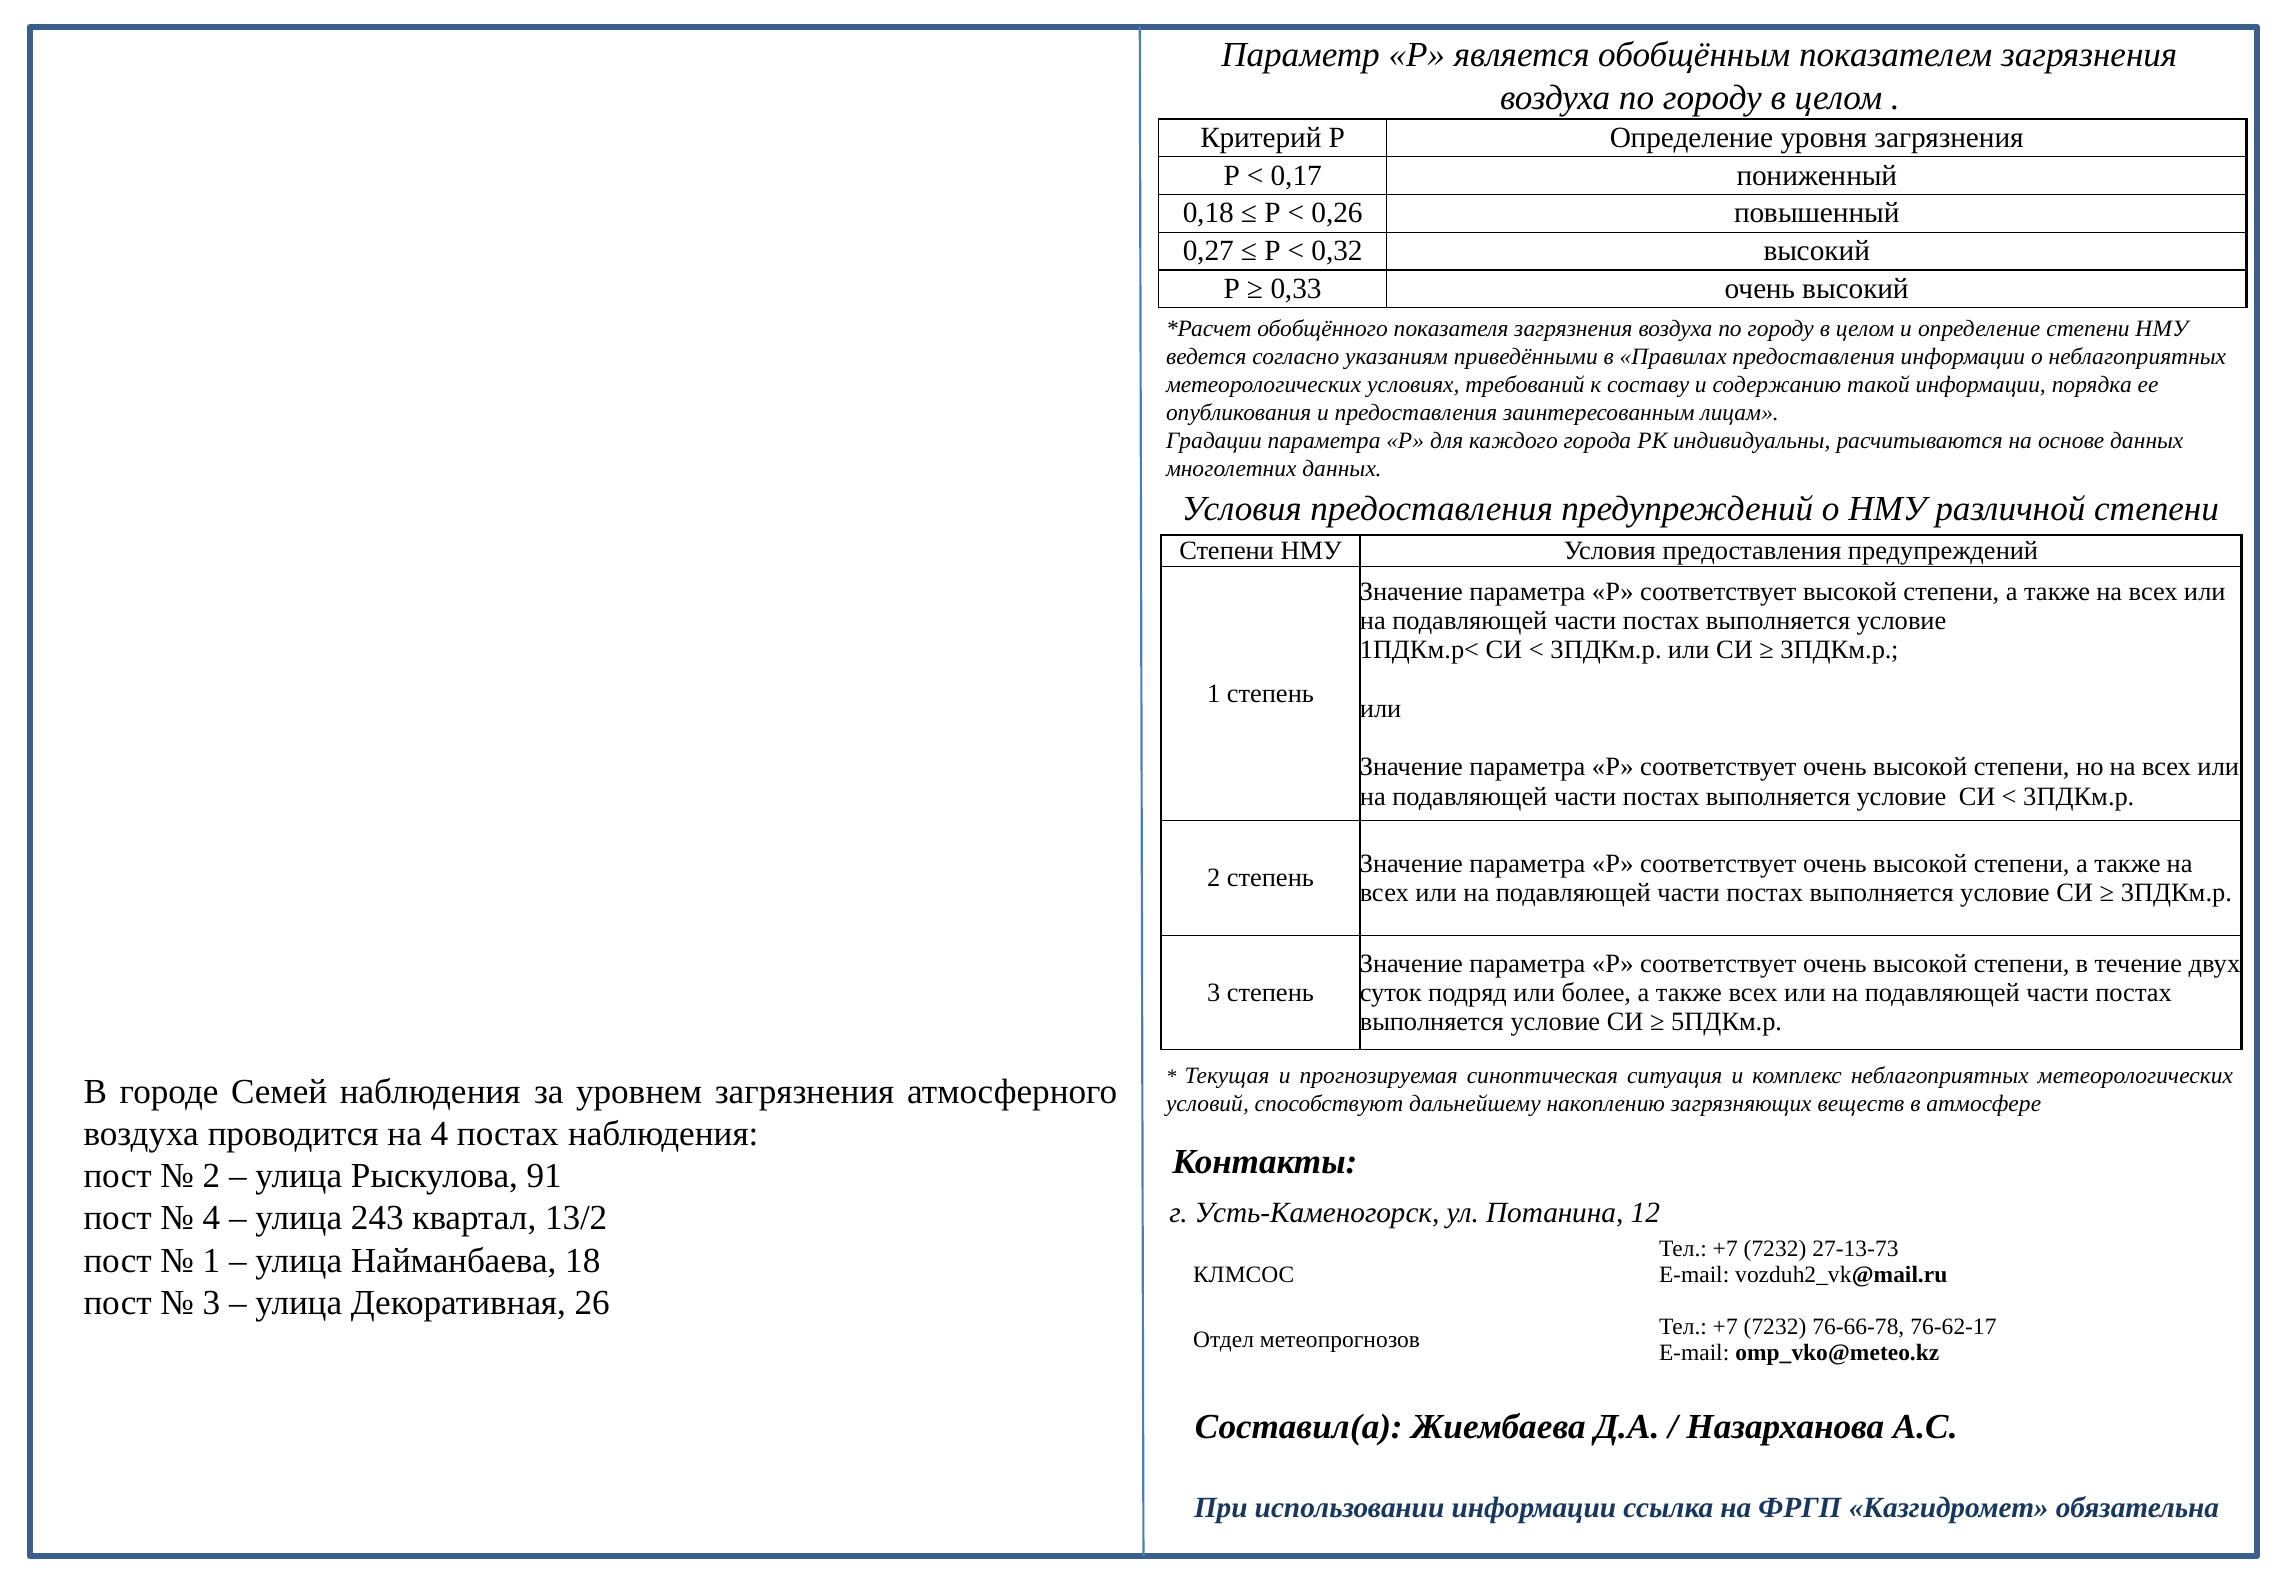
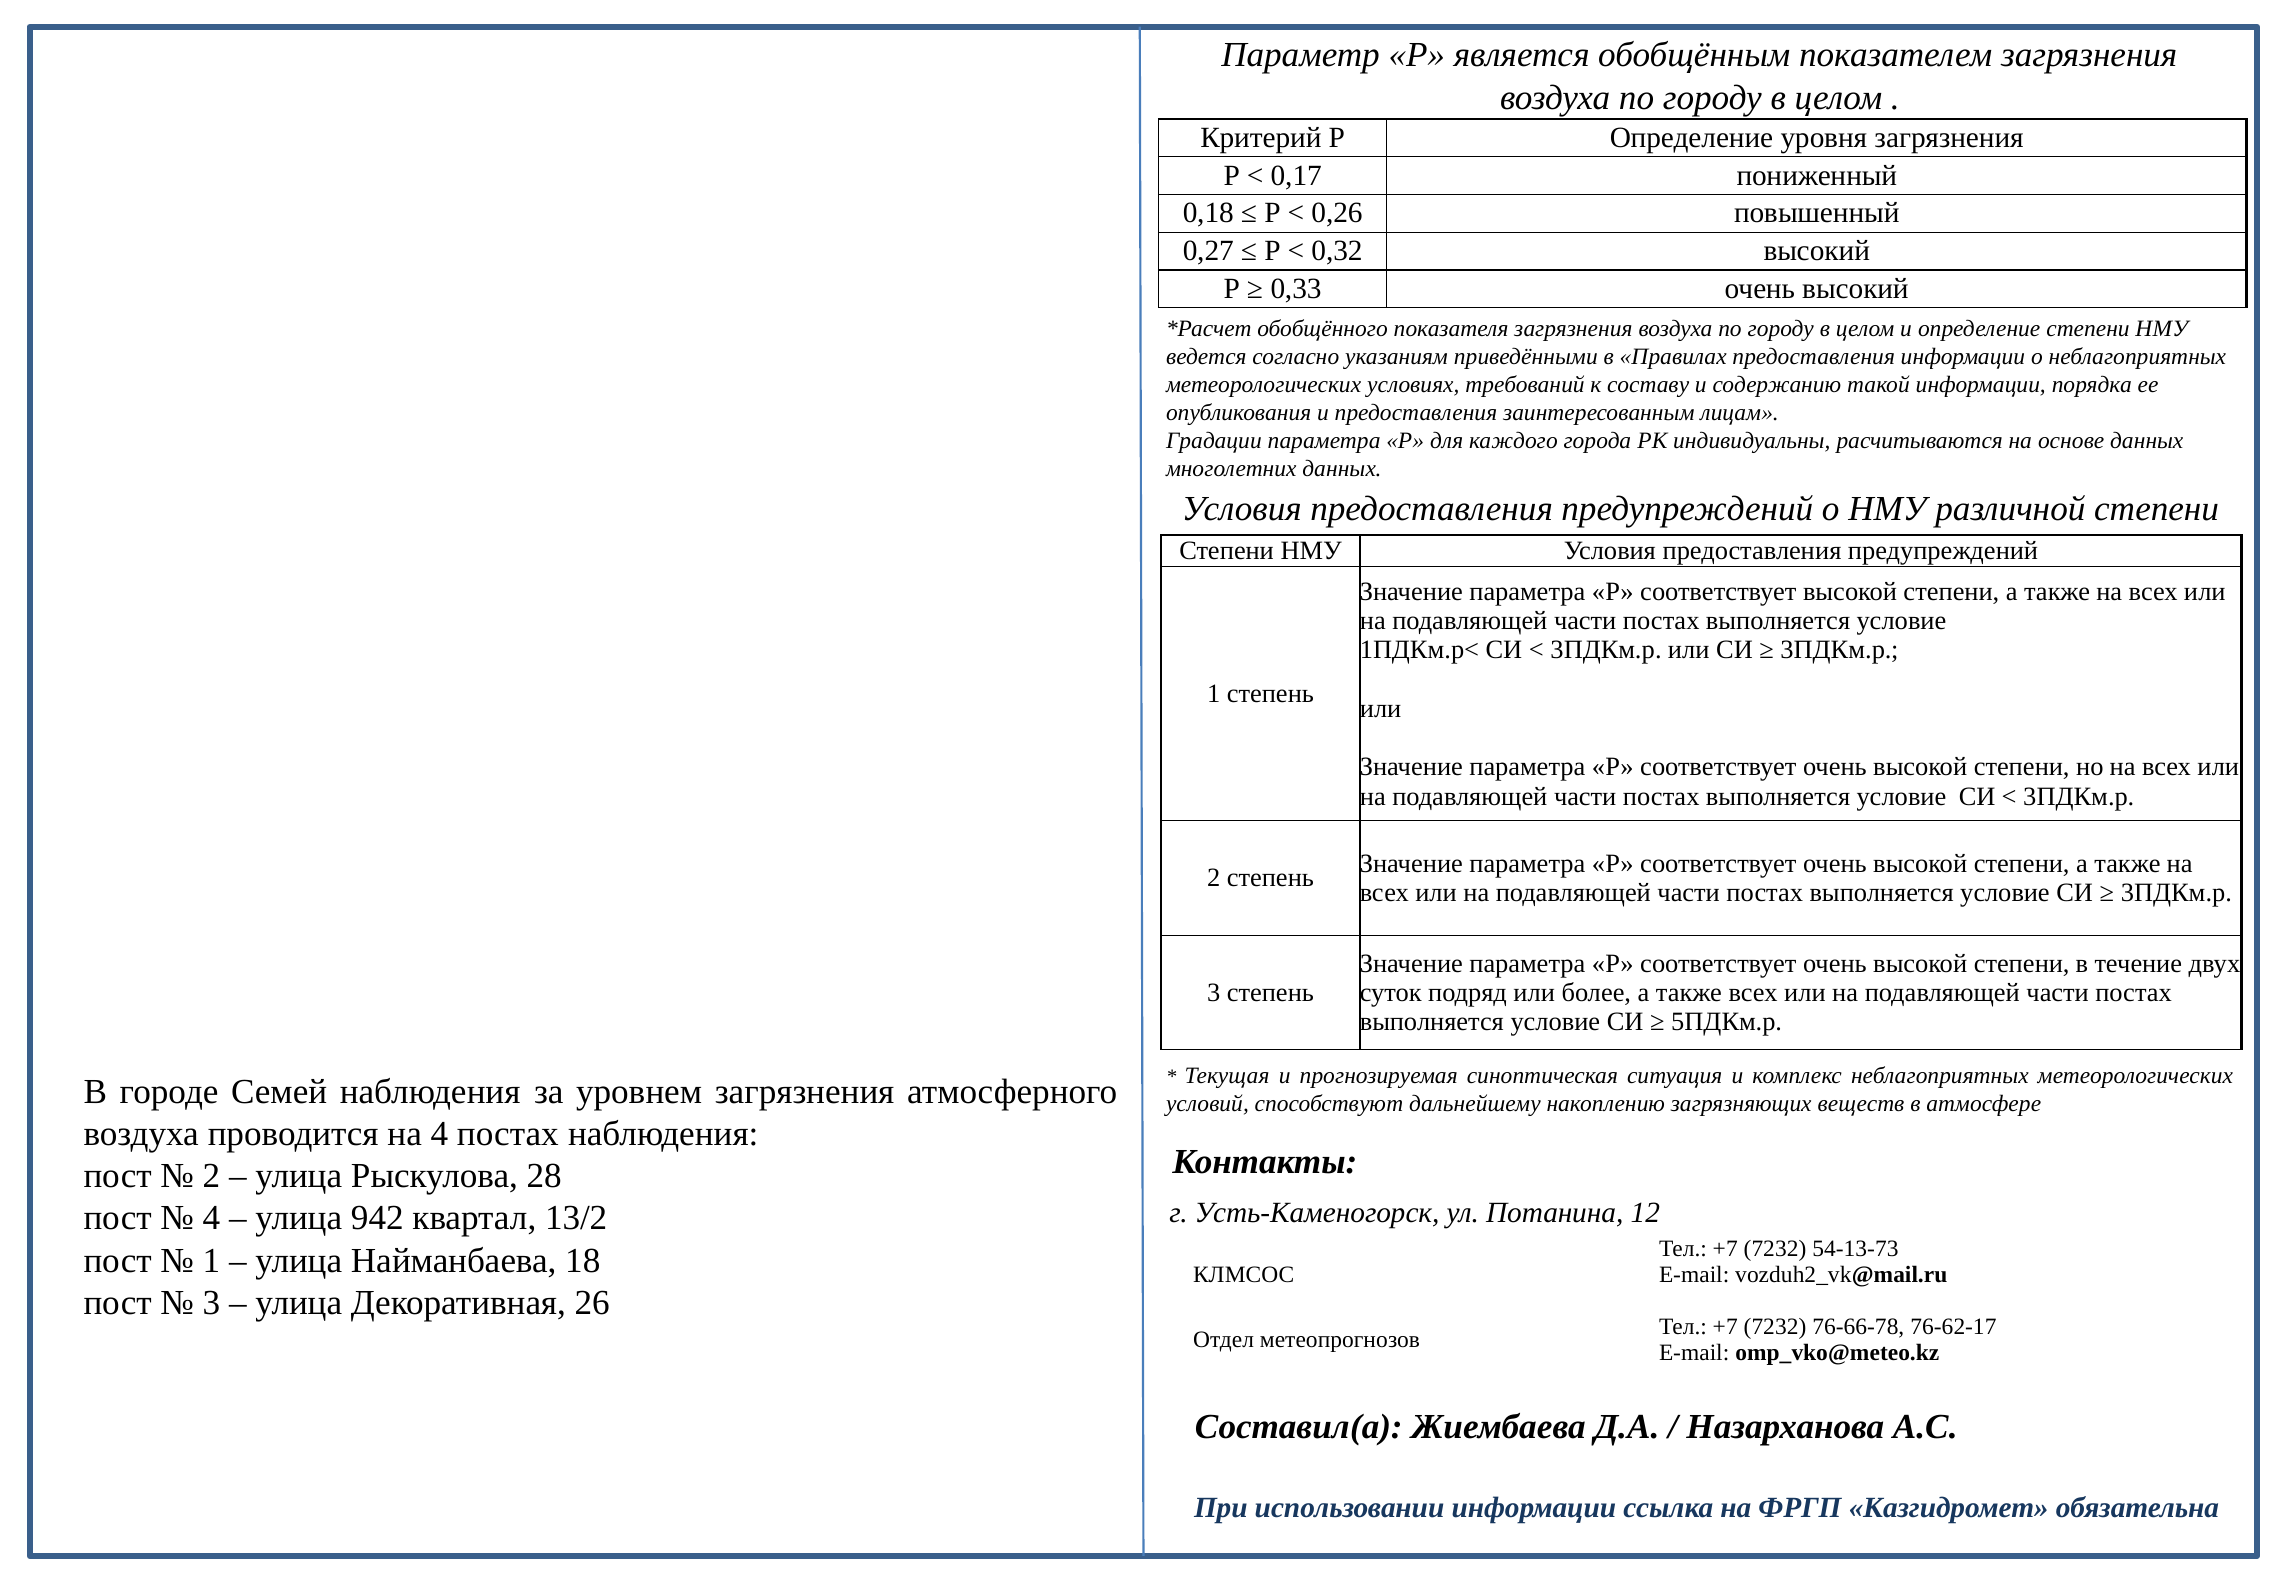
91: 91 -> 28
243: 243 -> 942
27-13-73: 27-13-73 -> 54-13-73
